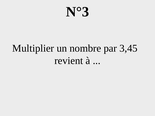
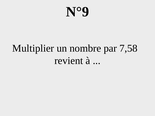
N°3: N°3 -> N°9
3,45: 3,45 -> 7,58
